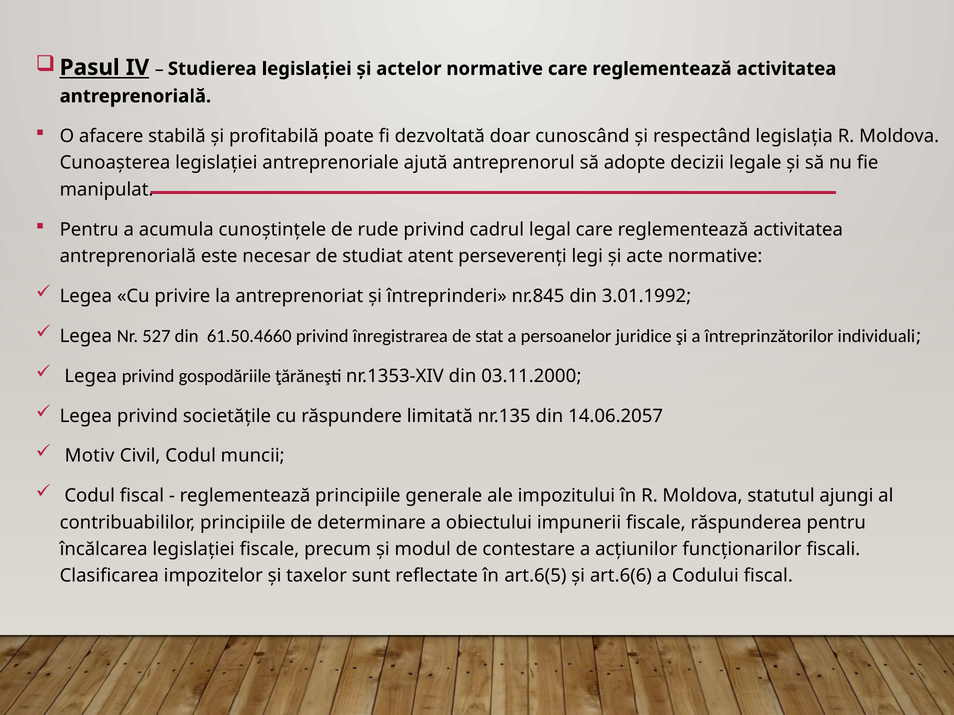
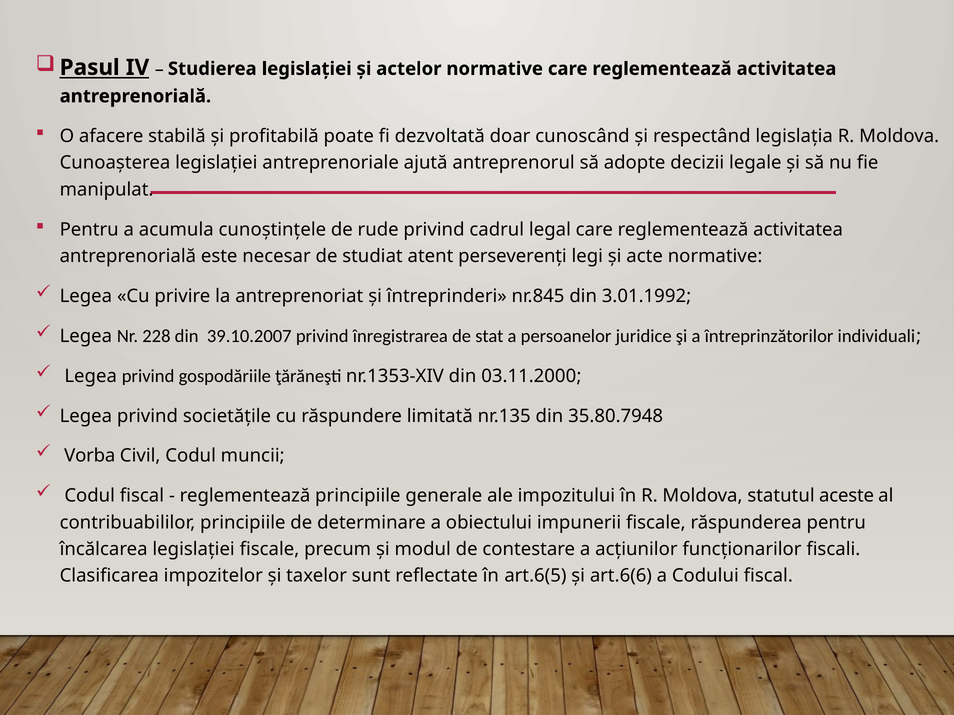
527: 527 -> 228
61.50.4660: 61.50.4660 -> 39.10.2007
14.06.2057: 14.06.2057 -> 35.80.7948
Motiv: Motiv -> Vorba
ajungi: ajungi -> aceste
